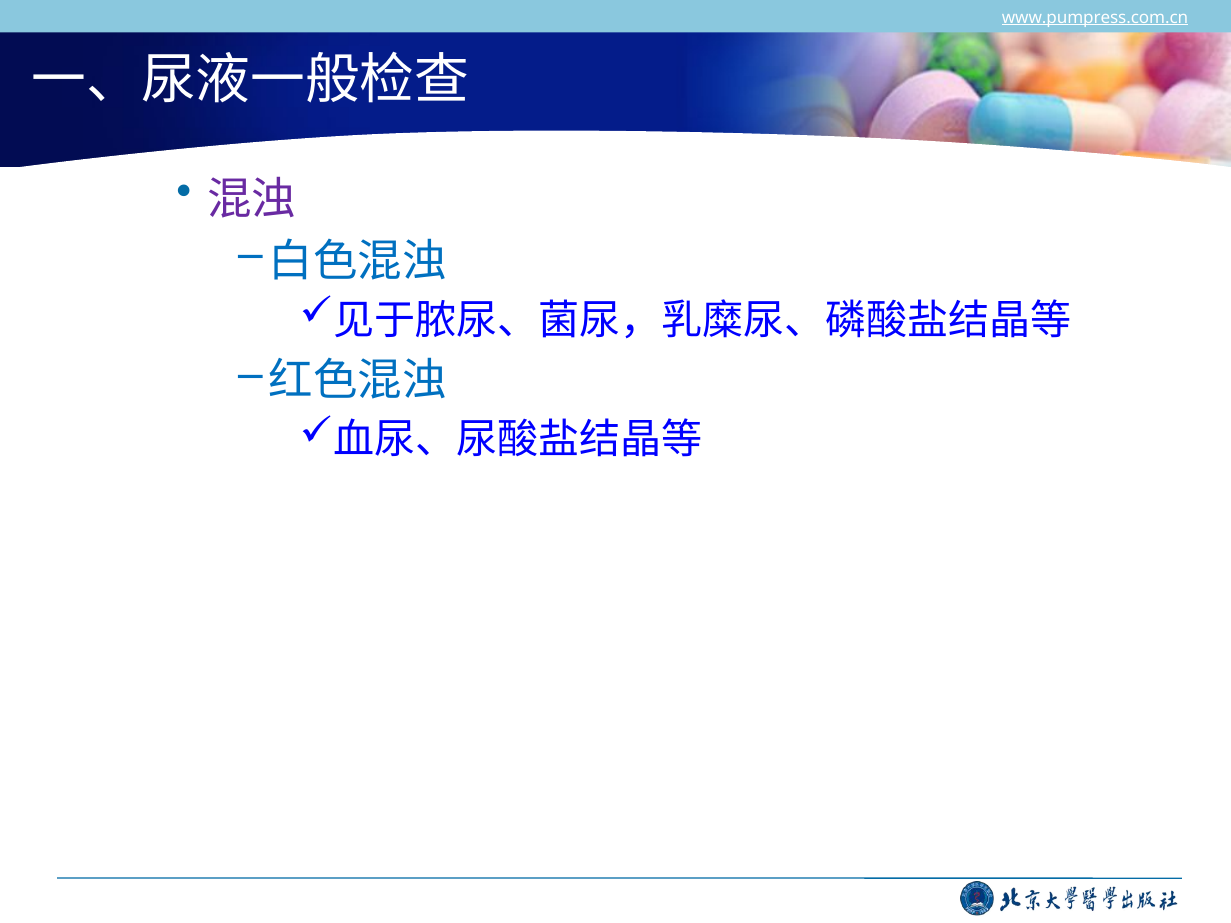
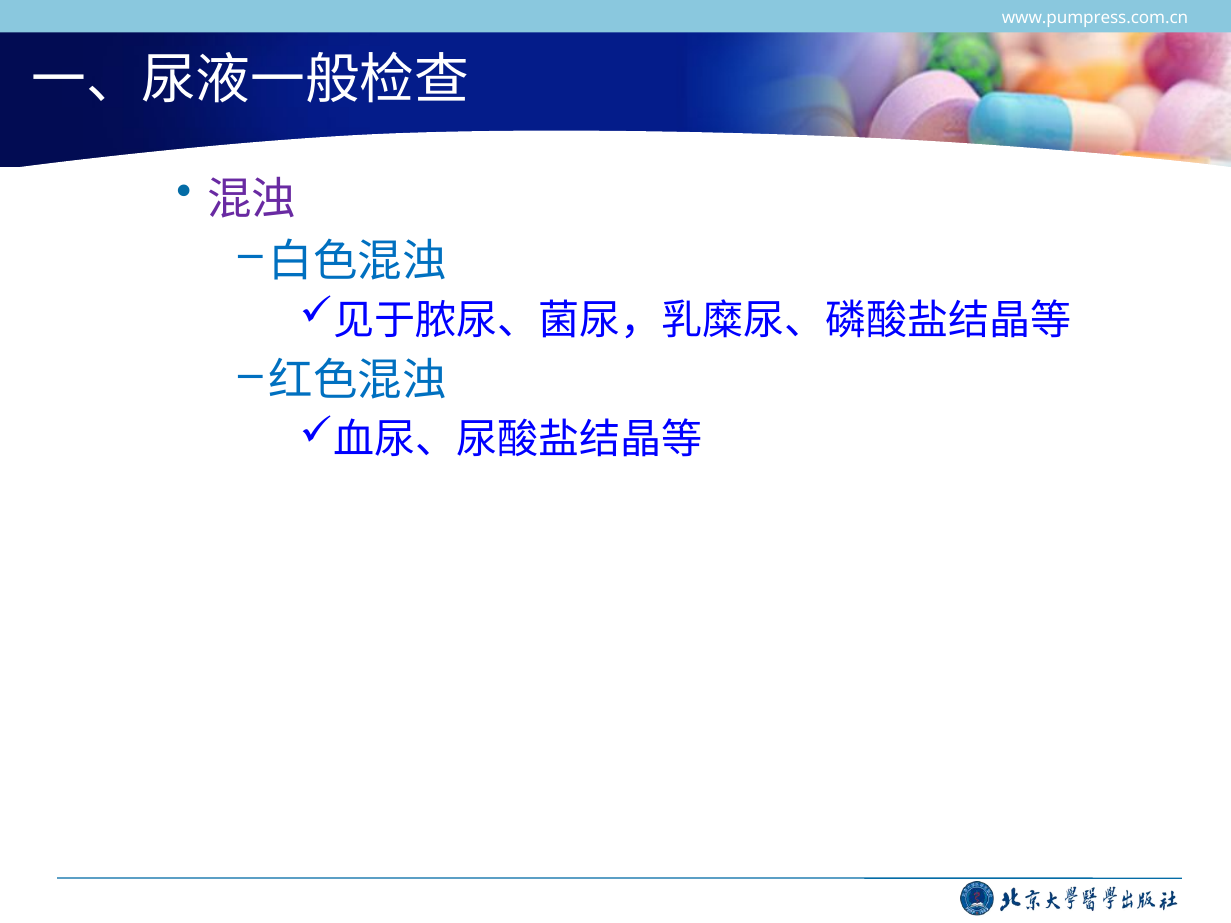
www.pumpress.com.cn underline: present -> none
